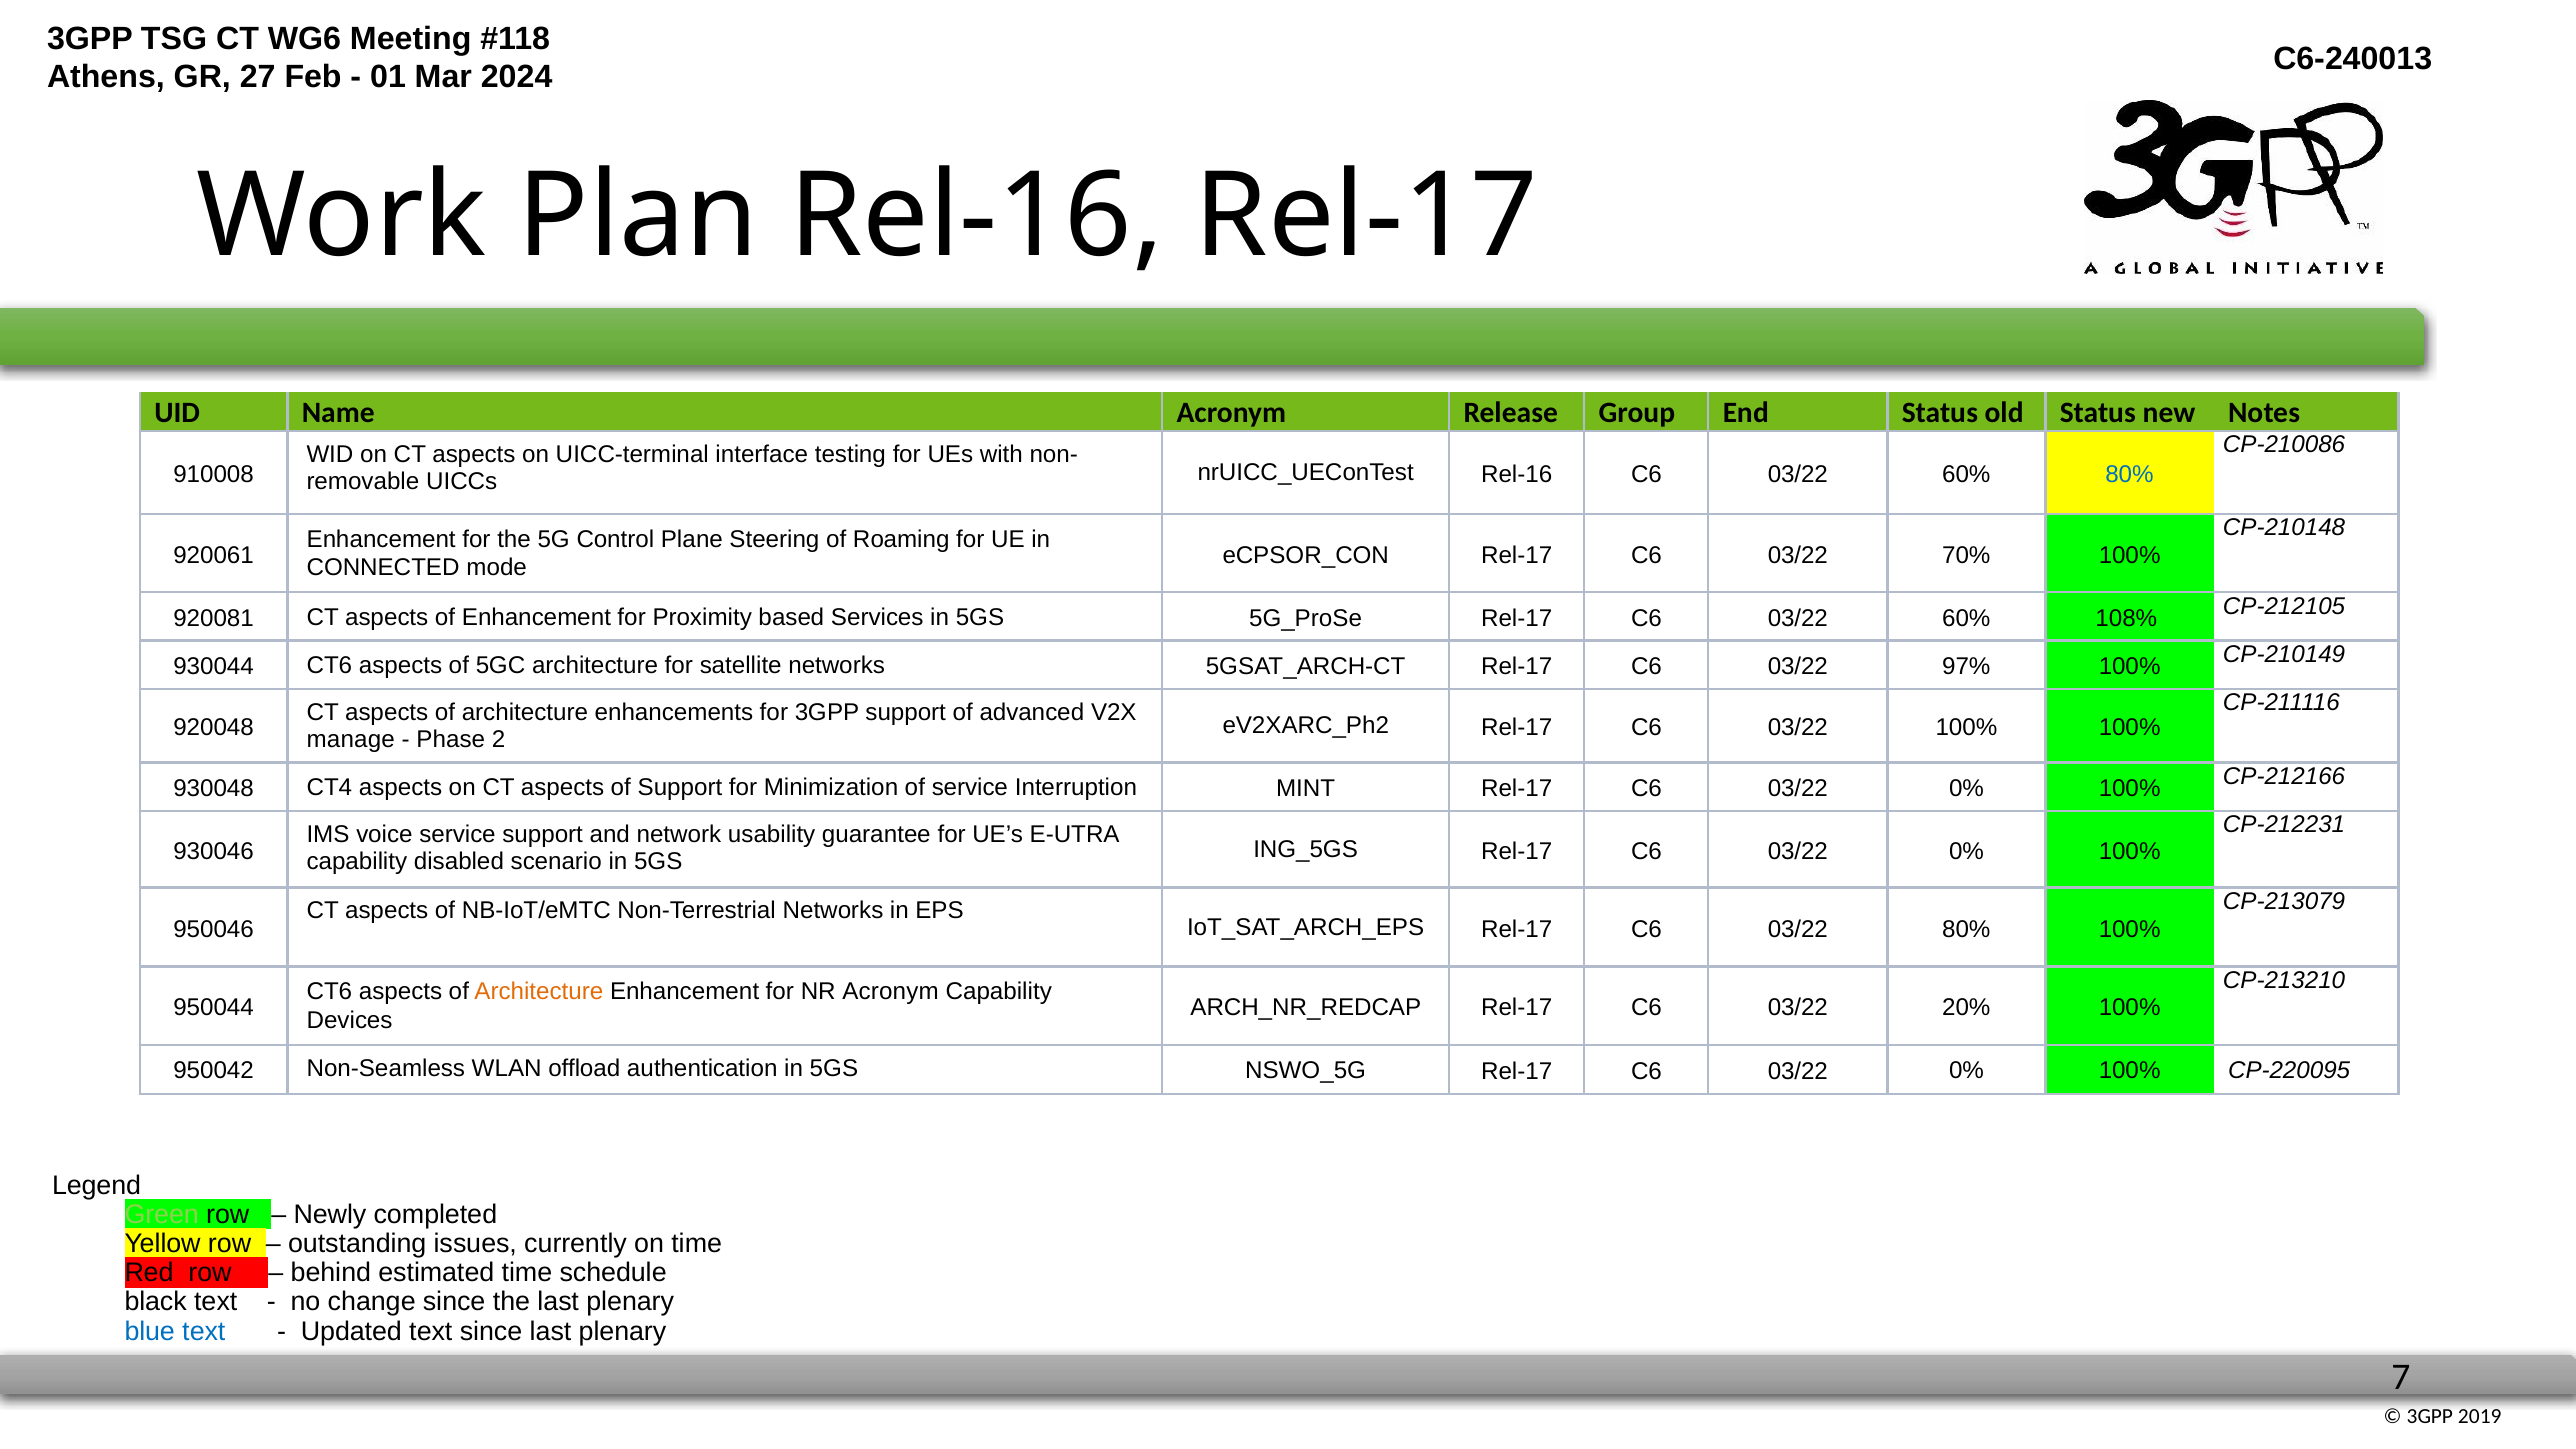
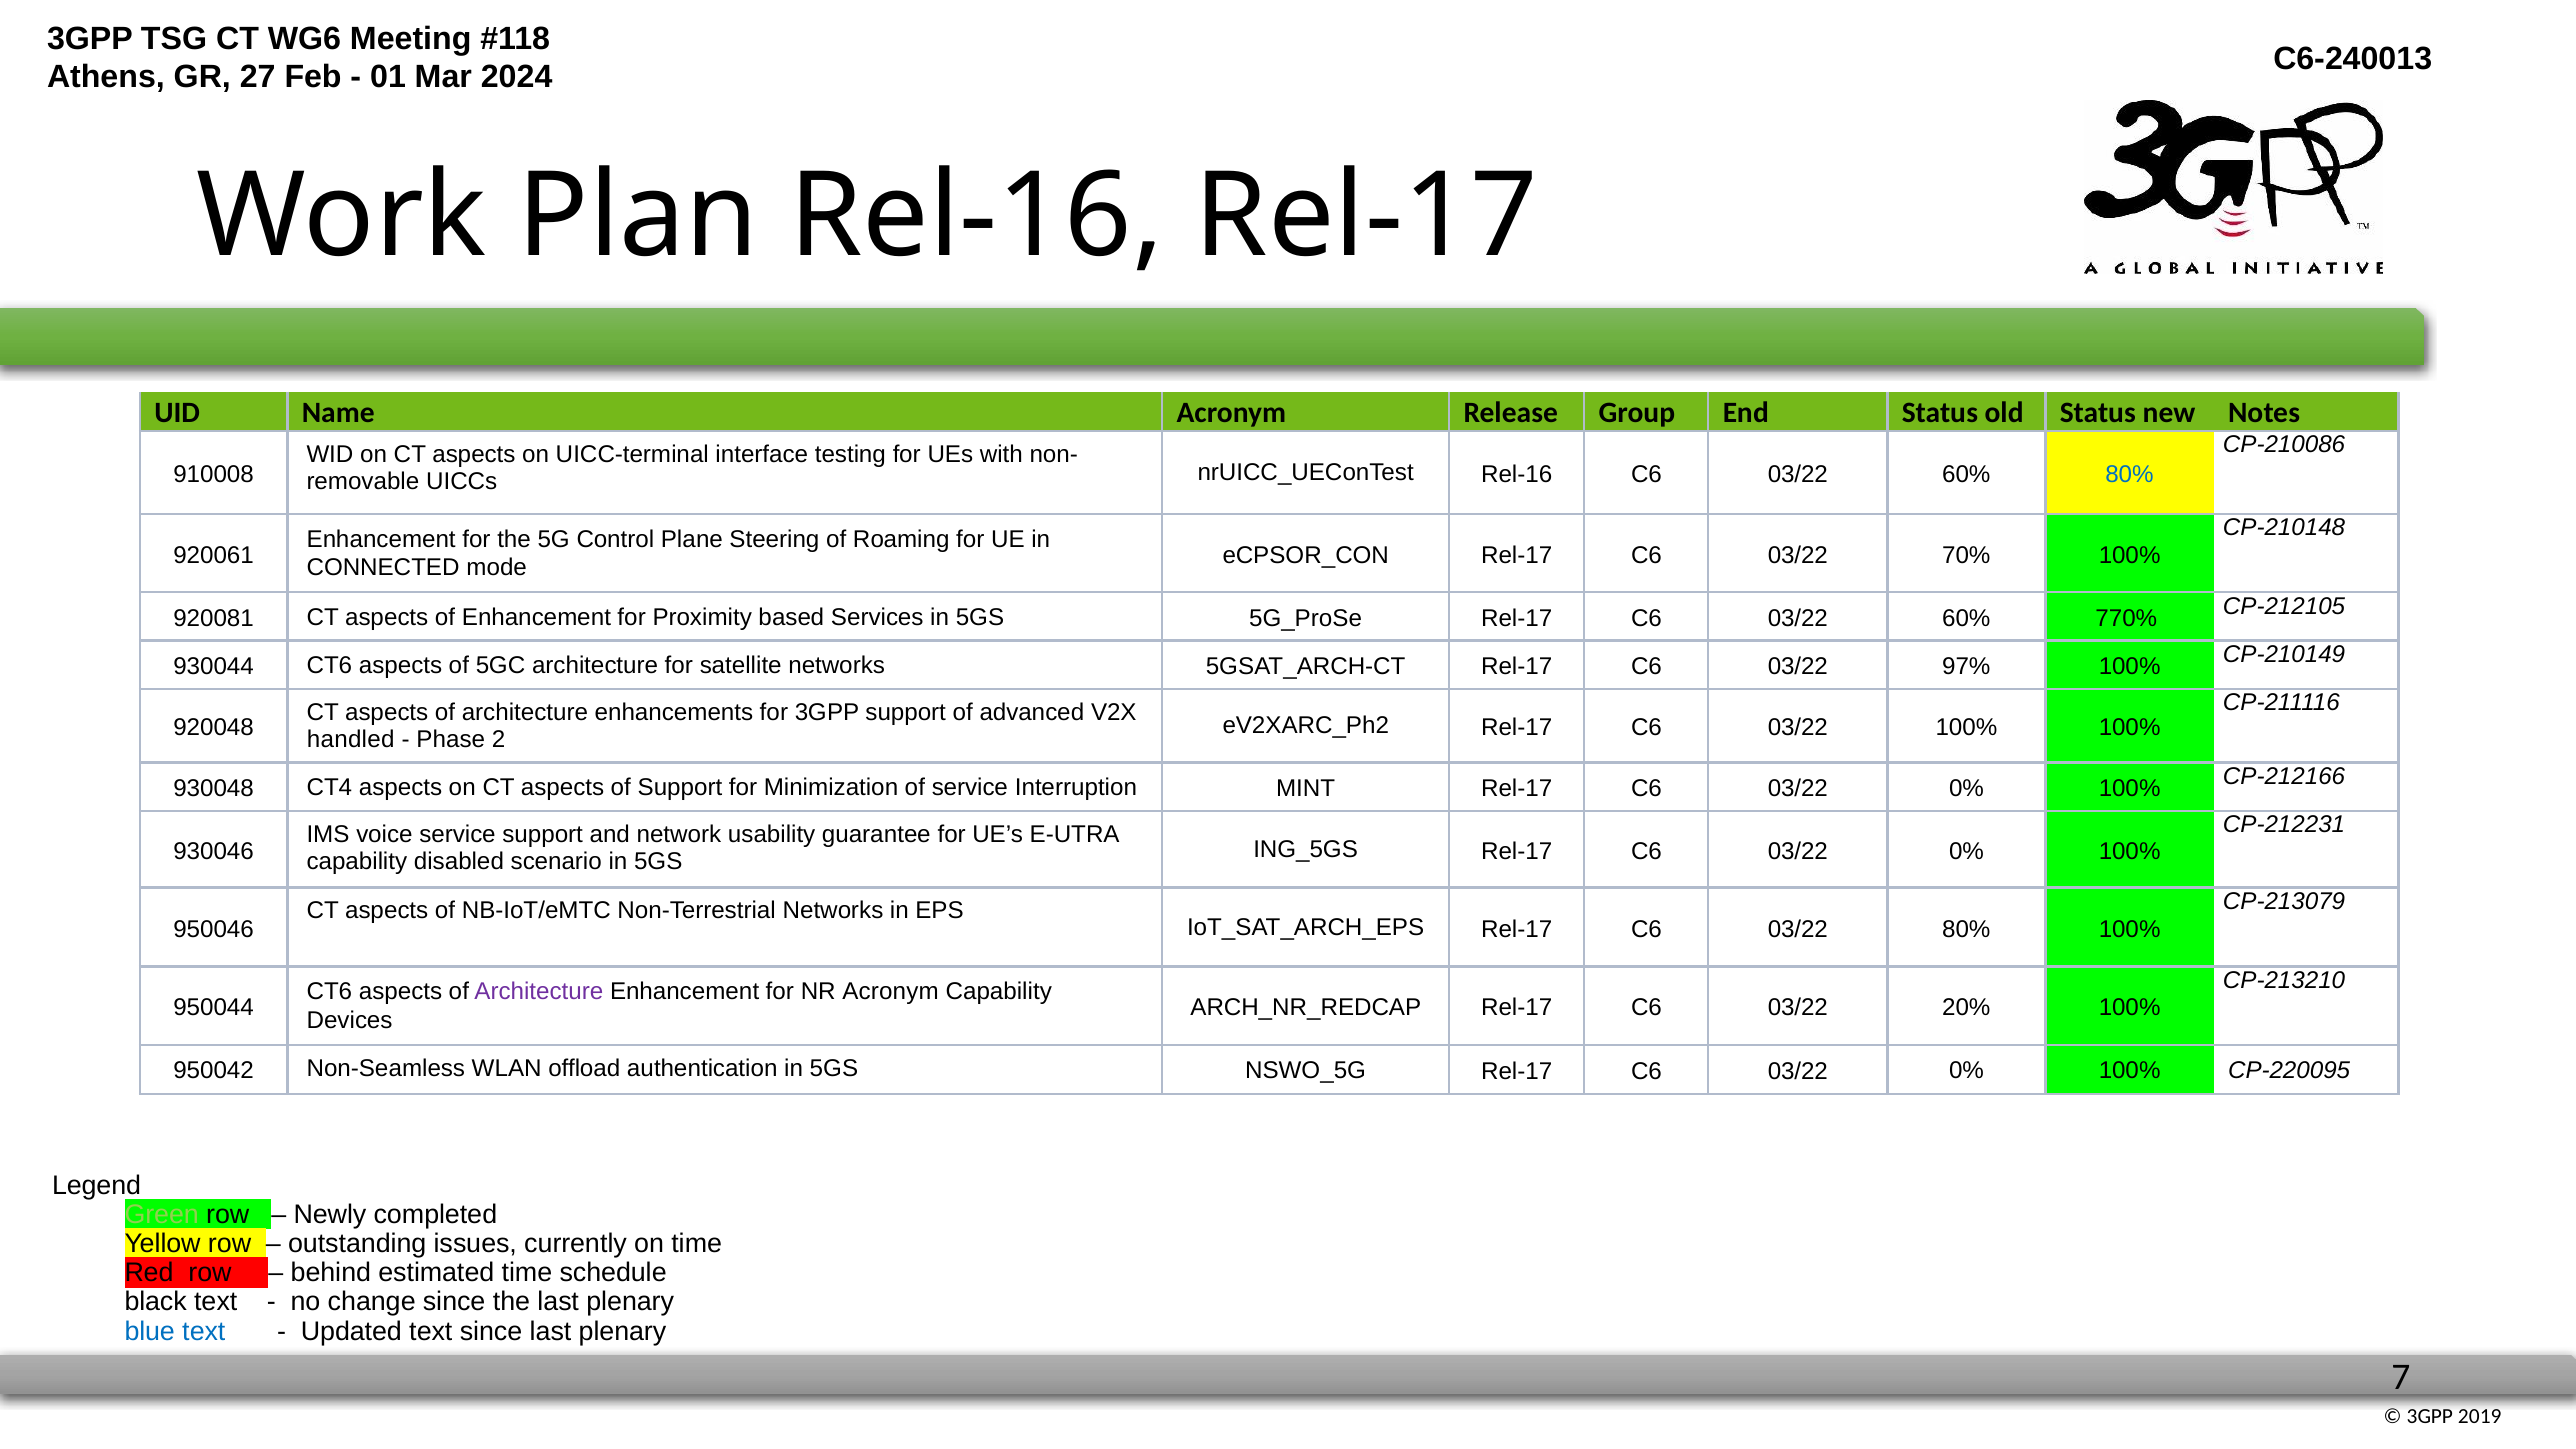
108%: 108% -> 770%
manage: manage -> handled
Architecture at (539, 992) colour: orange -> purple
